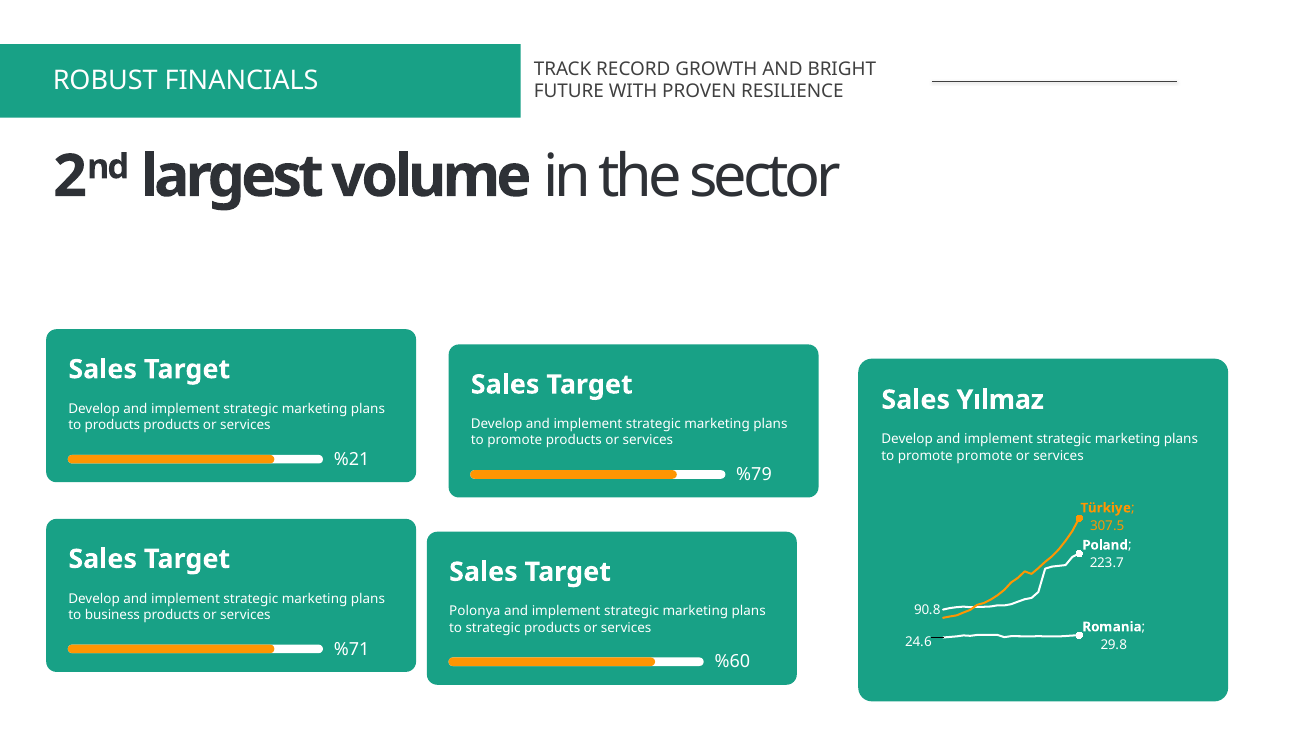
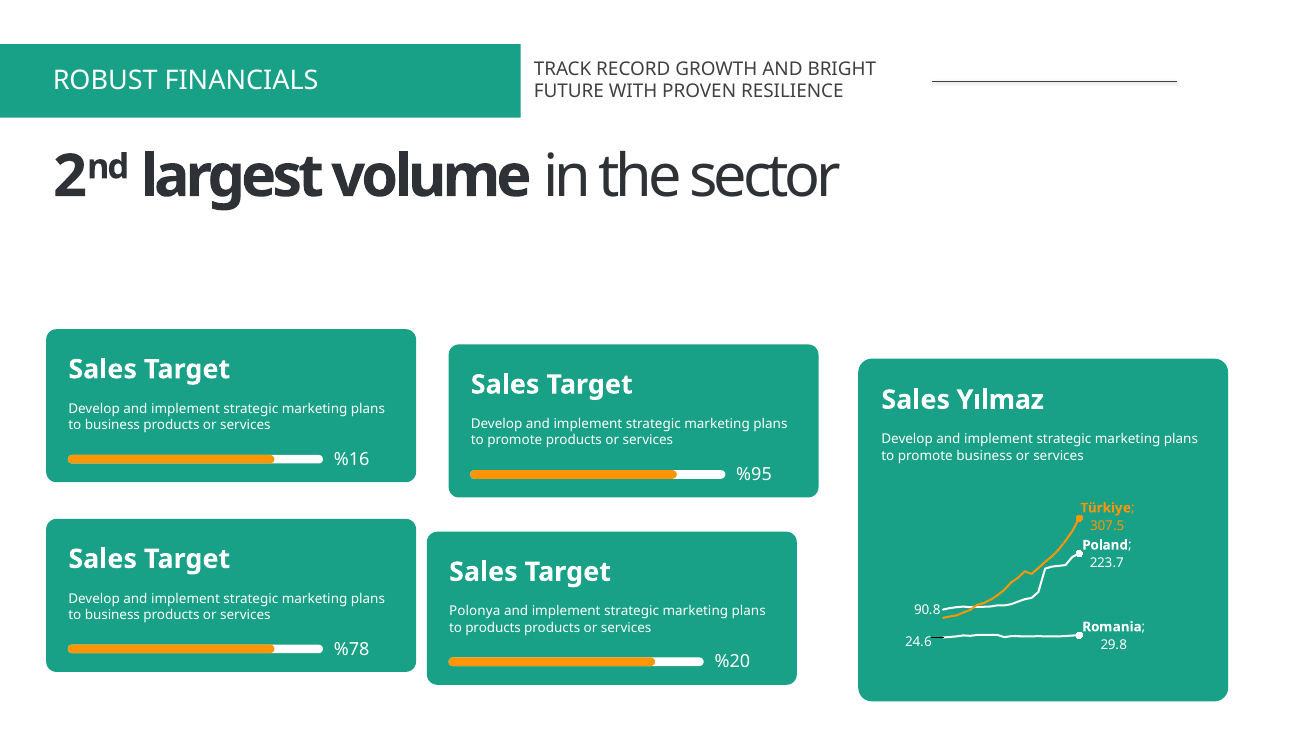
products at (112, 425): products -> business
promote promote: promote -> business
%21: %21 -> %16
%79: %79 -> %95
to strategic: strategic -> products
%71: %71 -> %78
%60: %60 -> %20
